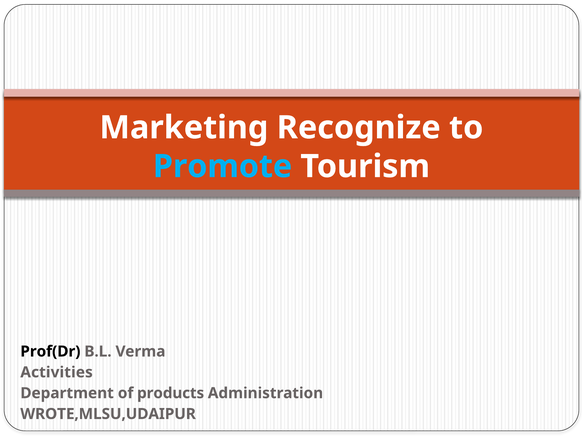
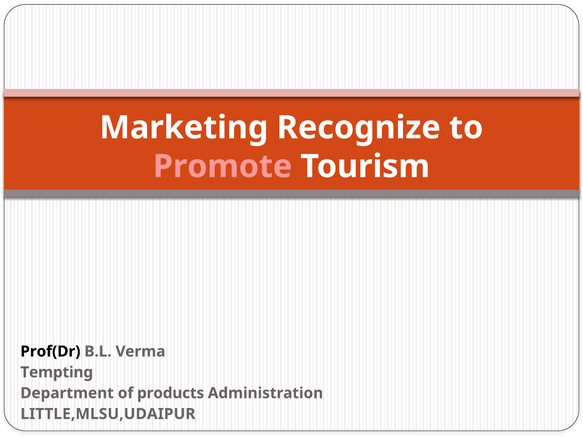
Promote colour: light blue -> pink
Activities: Activities -> Tempting
WROTE,MLSU,UDAIPUR: WROTE,MLSU,UDAIPUR -> LITTLE,MLSU,UDAIPUR
